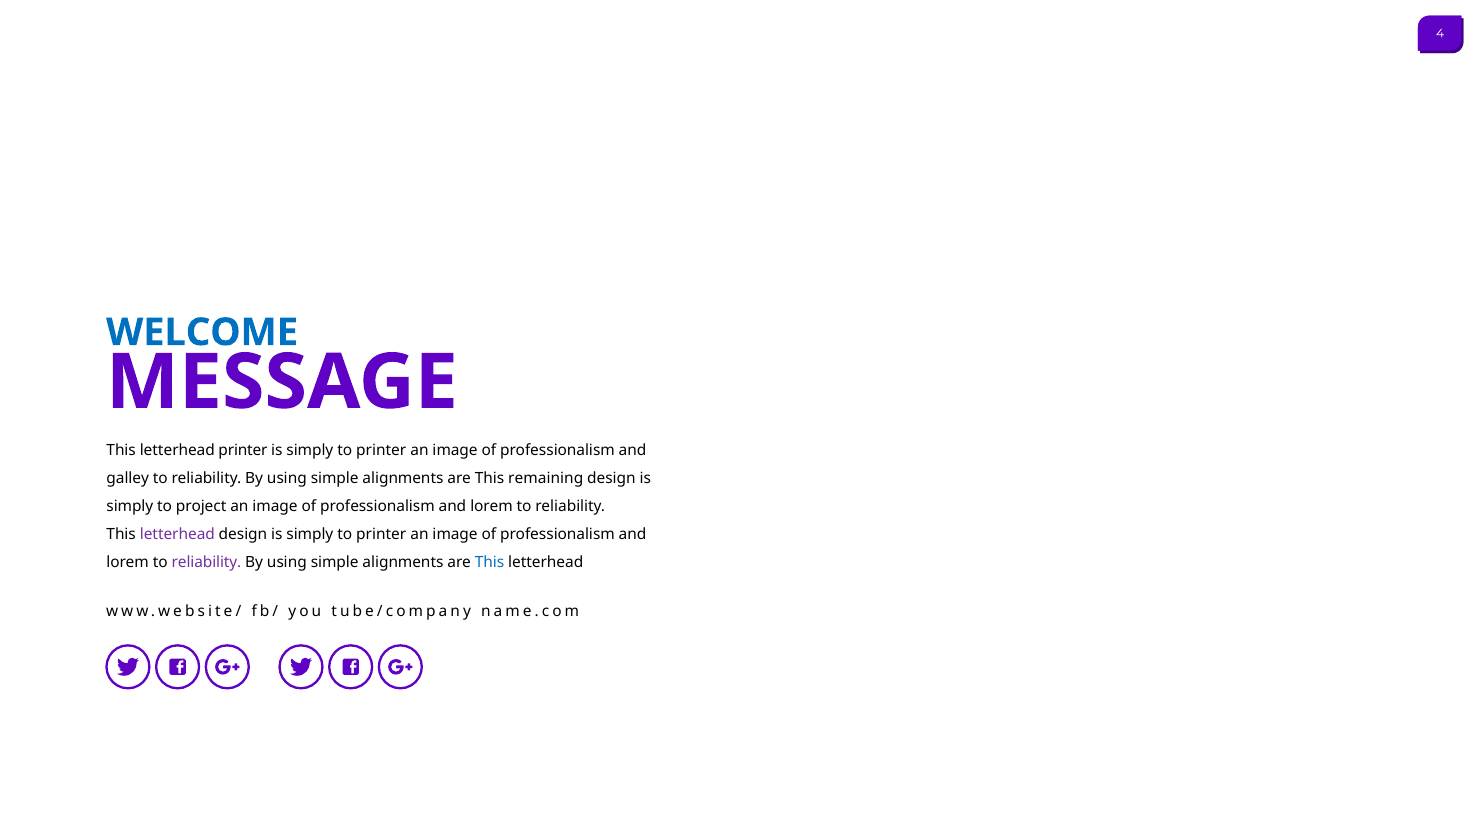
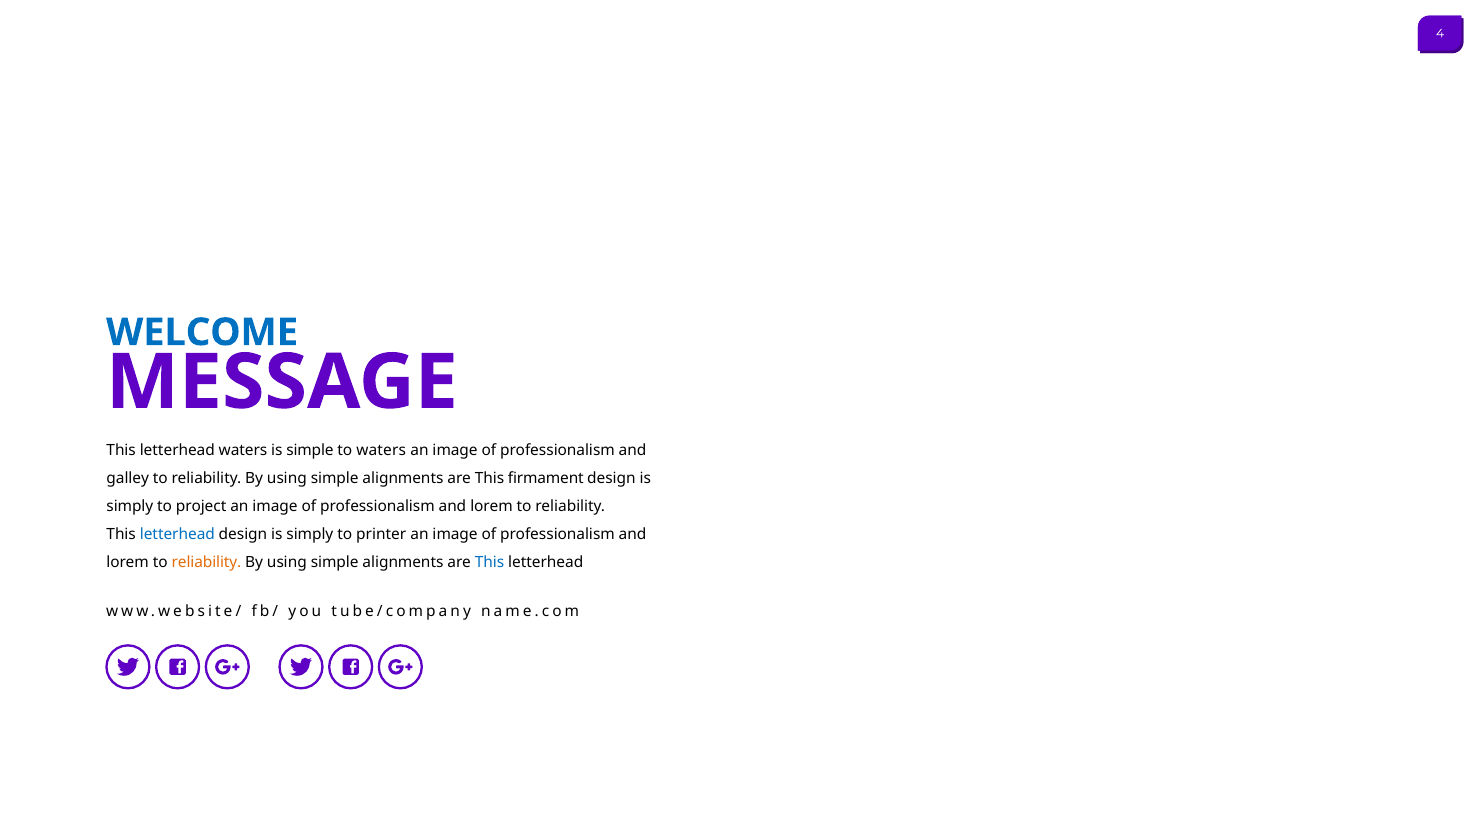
letterhead printer: printer -> waters
simply at (310, 451): simply -> simple
printer at (381, 451): printer -> waters
remaining: remaining -> firmament
letterhead at (177, 534) colour: purple -> blue
reliability at (207, 562) colour: purple -> orange
